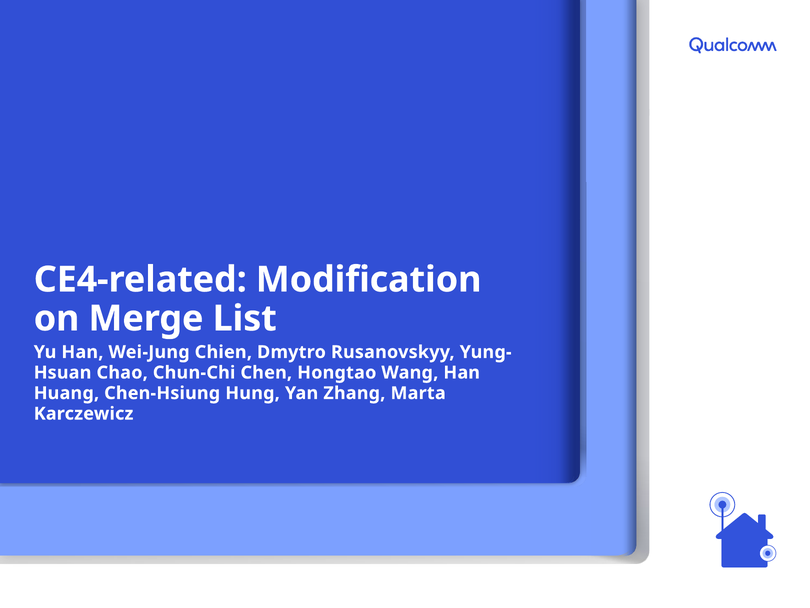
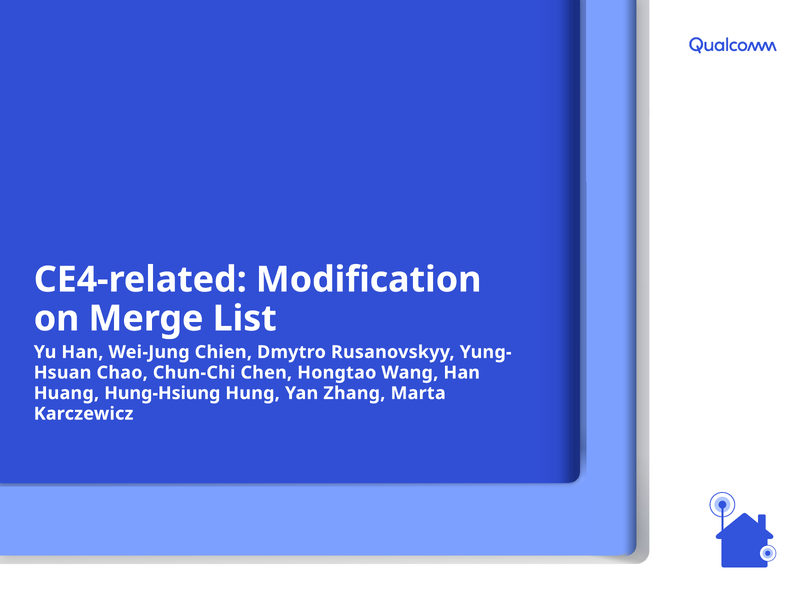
Chen-Hsiung: Chen-Hsiung -> Hung-Hsiung
